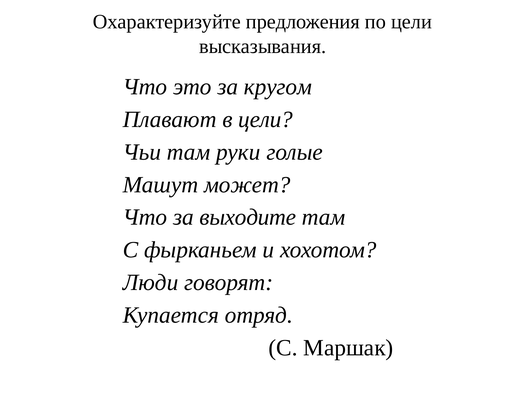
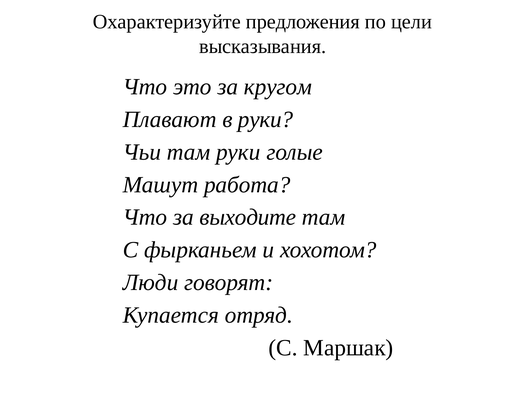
в цели: цели -> руки
может: может -> работа
